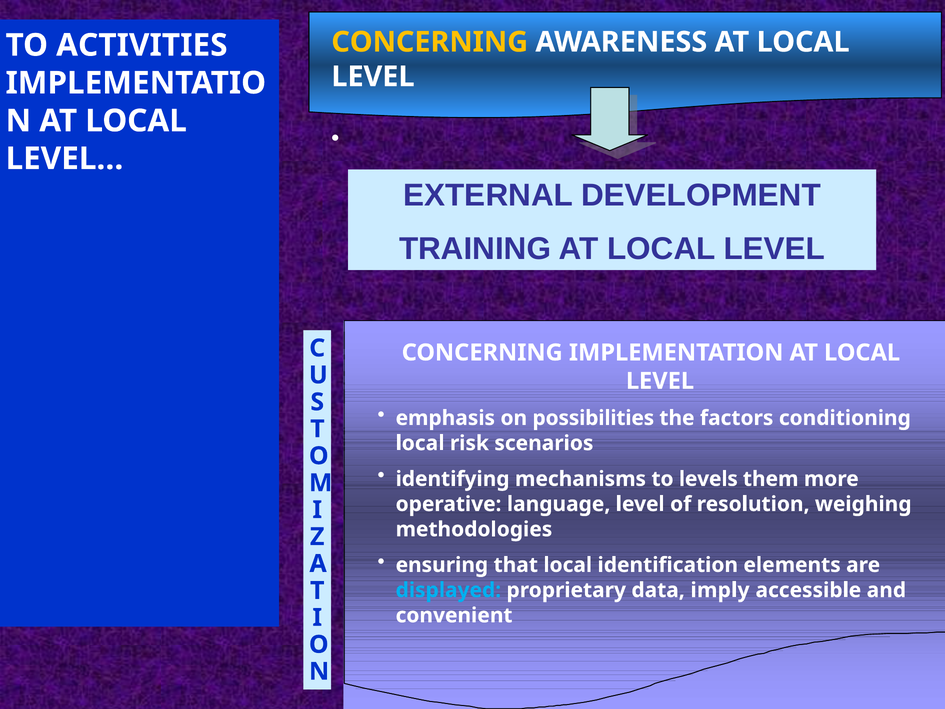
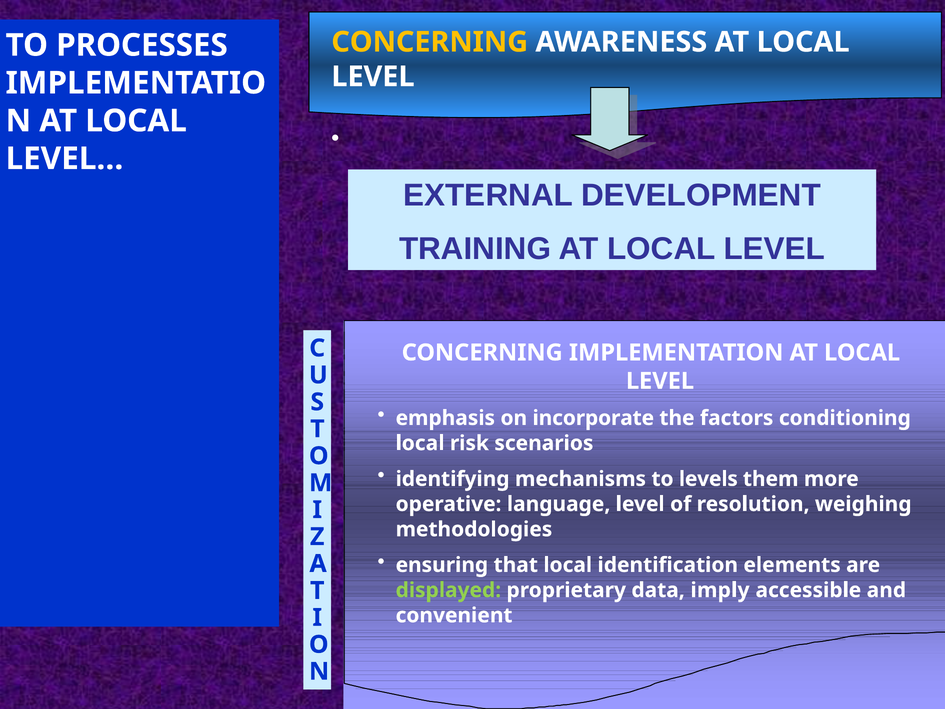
ACTIVITIES: ACTIVITIES -> PROCESSES
possibilities: possibilities -> incorporate
displayed colour: light blue -> light green
